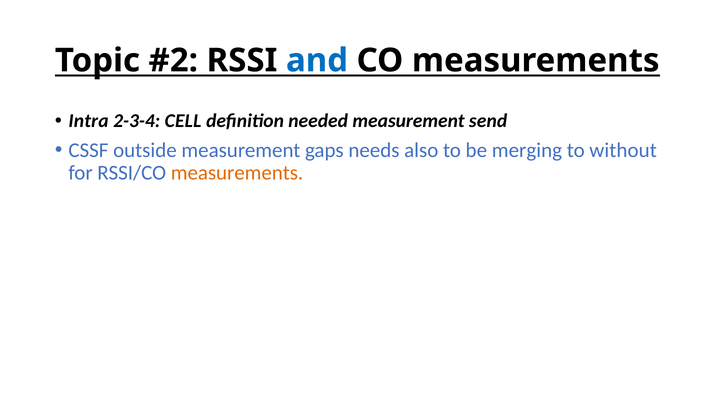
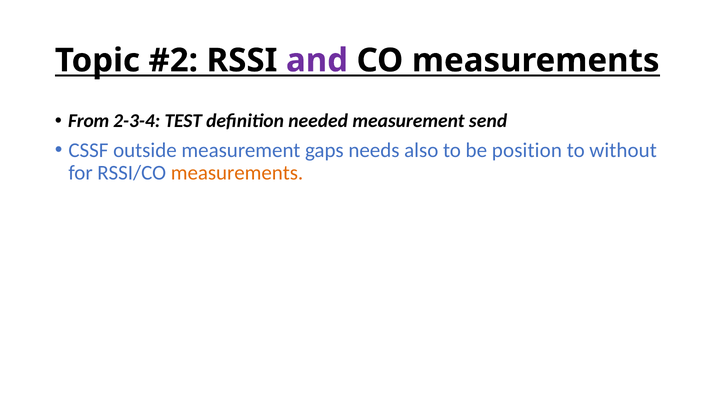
and colour: blue -> purple
Intra: Intra -> From
CELL: CELL -> TEST
merging: merging -> position
